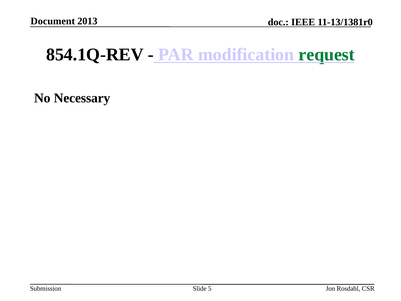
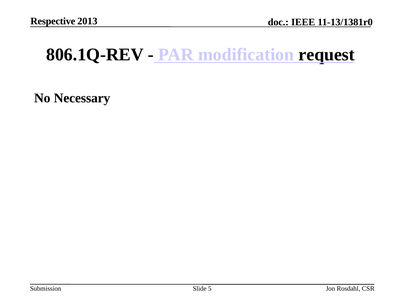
Document: Document -> Respective
854.1Q-REV: 854.1Q-REV -> 806.1Q-REV
request colour: green -> black
